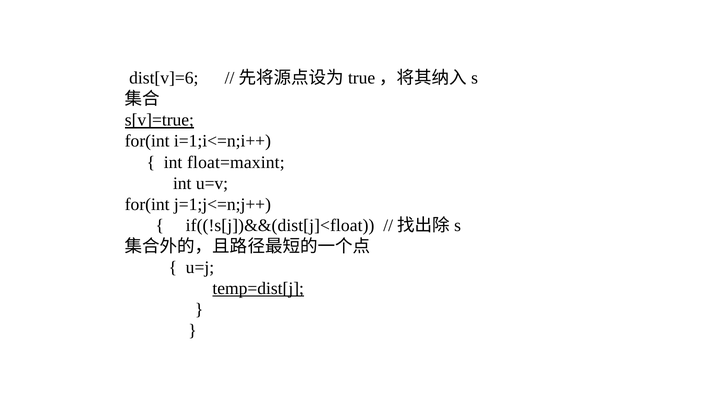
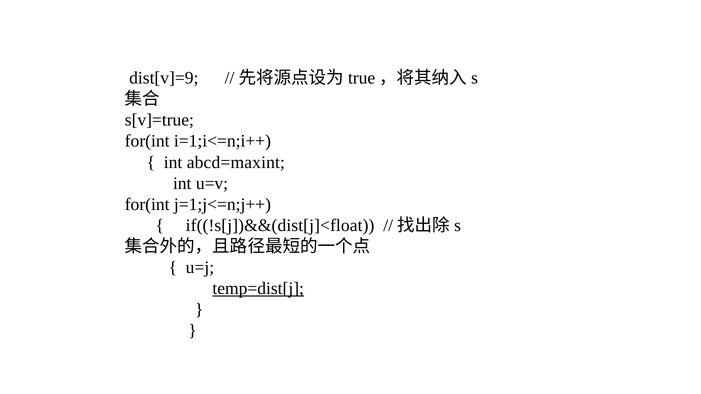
dist[v]=6: dist[v]=6 -> dist[v]=9
s[v]=true underline: present -> none
float=maxint: float=maxint -> abcd=maxint
